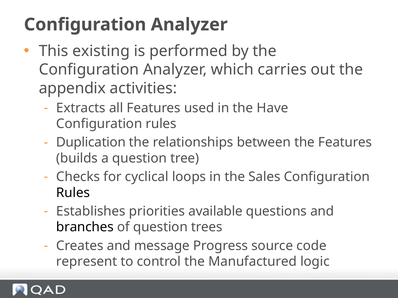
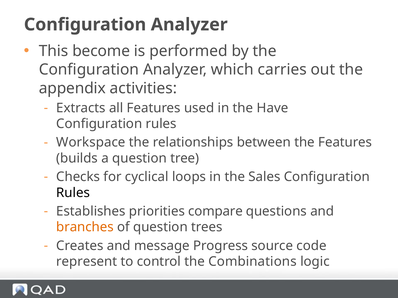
existing: existing -> become
Duplication: Duplication -> Workspace
available: available -> compare
branches colour: black -> orange
Manufactured: Manufactured -> Combinations
